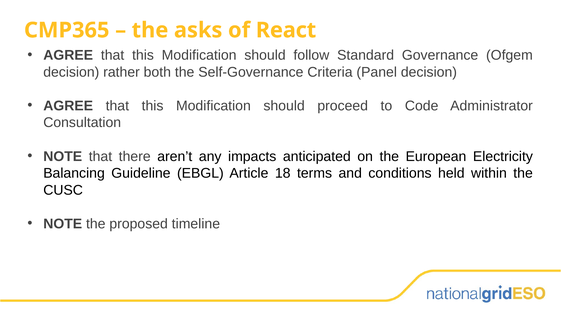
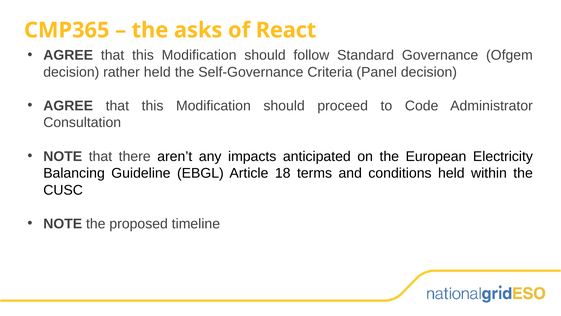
rather both: both -> held
